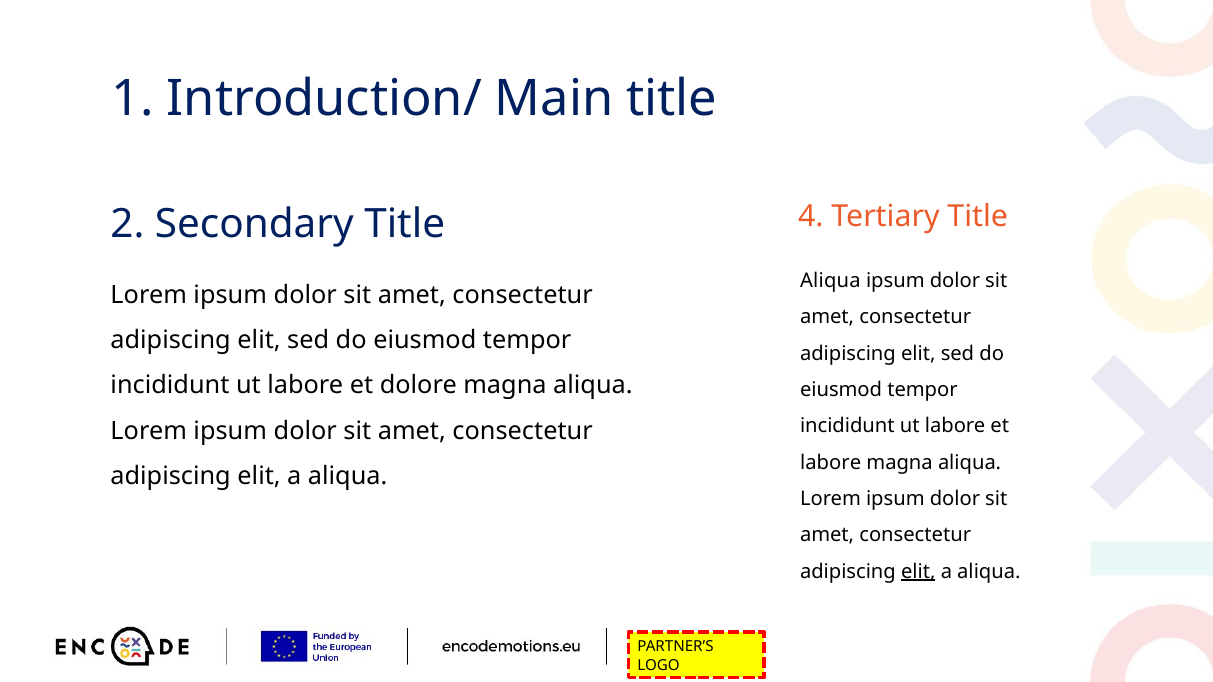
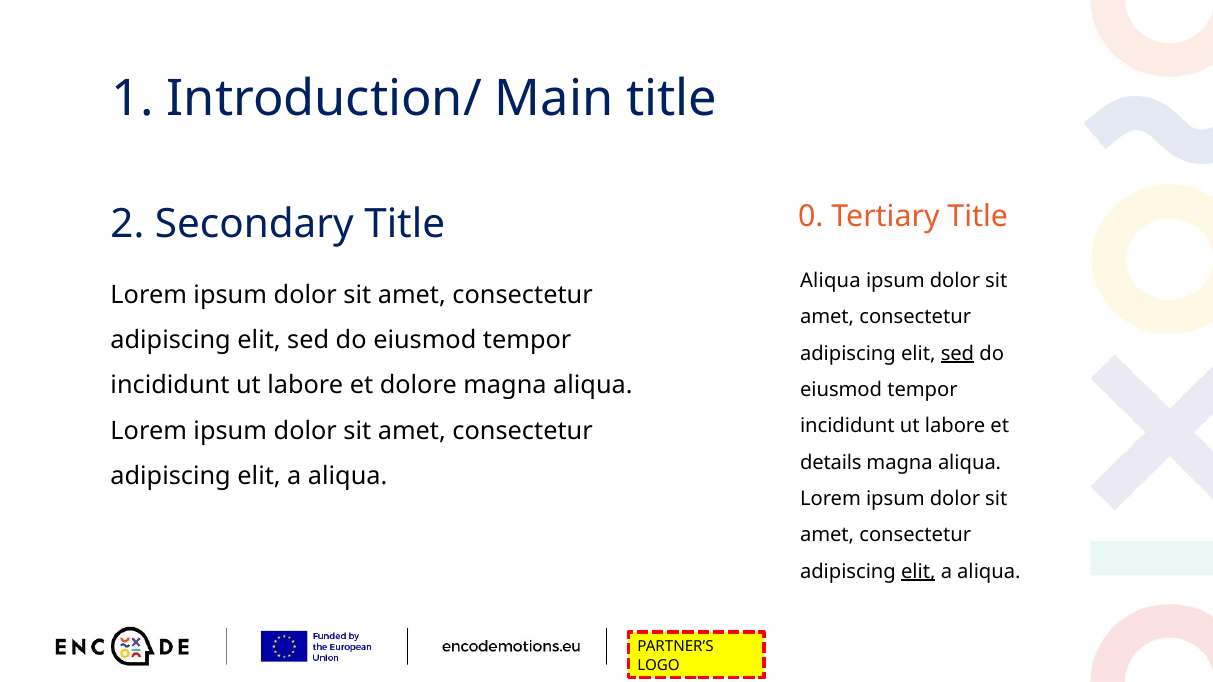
4: 4 -> 0
sed at (957, 354) underline: none -> present
labore at (831, 463): labore -> details
